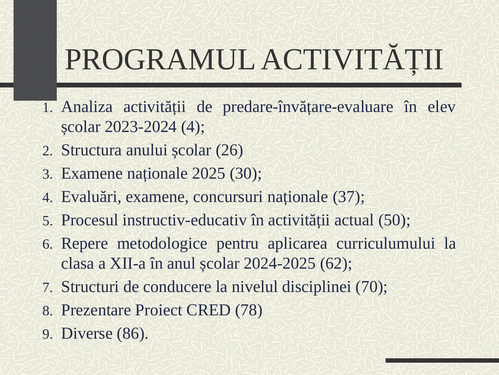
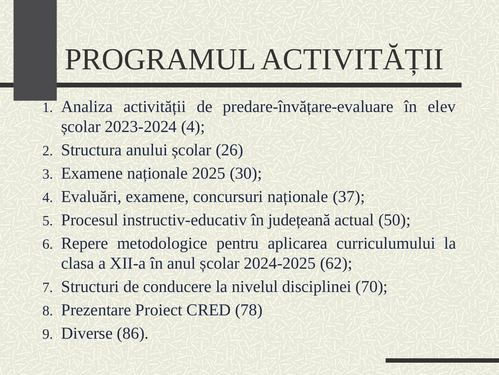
în activității: activității -> județeană
